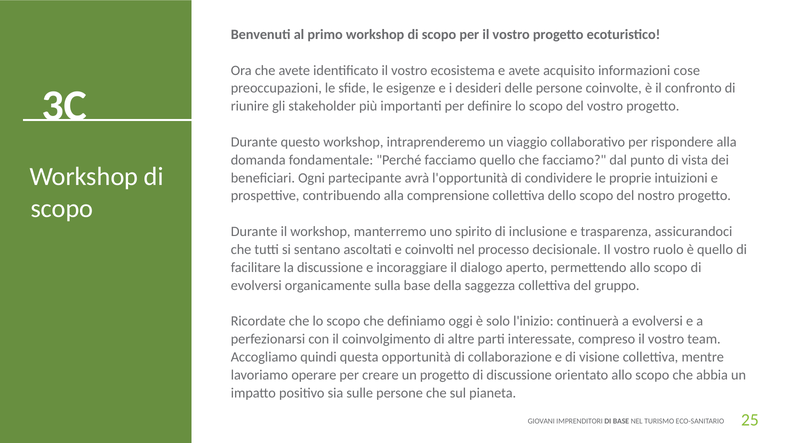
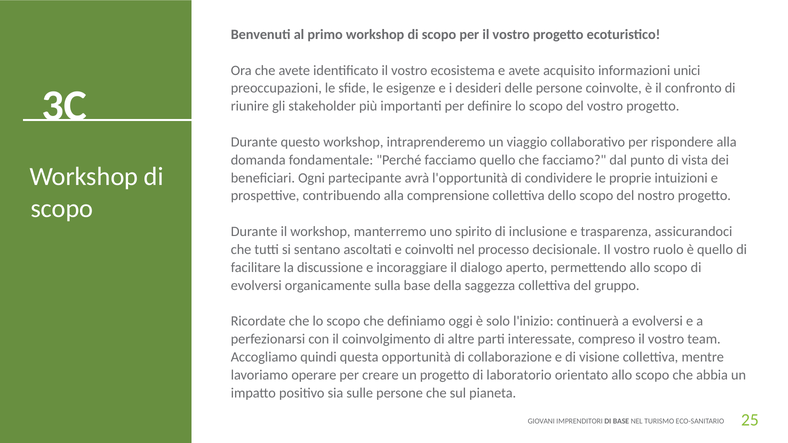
cose: cose -> unici
di discussione: discussione -> laboratorio
